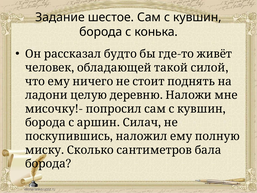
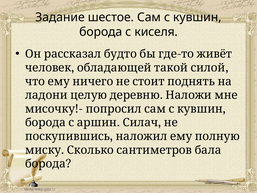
конька: конька -> киселя
